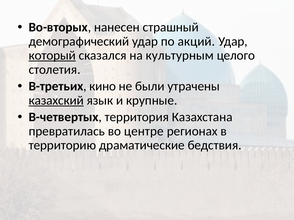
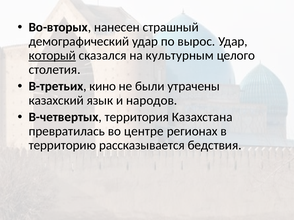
акций: акций -> вырос
казахский underline: present -> none
крупные: крупные -> народов
драматические: драматические -> рассказывается
